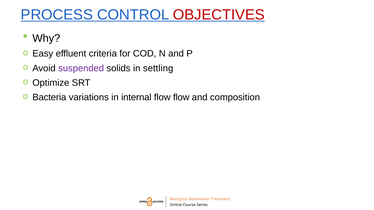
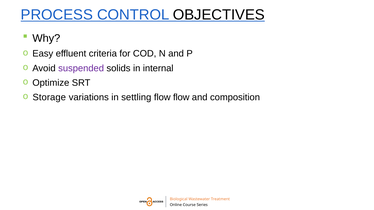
OBJECTIVES colour: red -> black
settling: settling -> internal
Bacteria: Bacteria -> Storage
internal: internal -> settling
